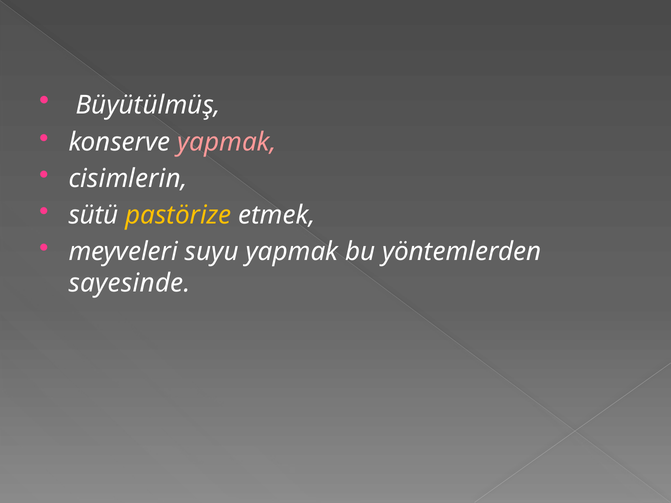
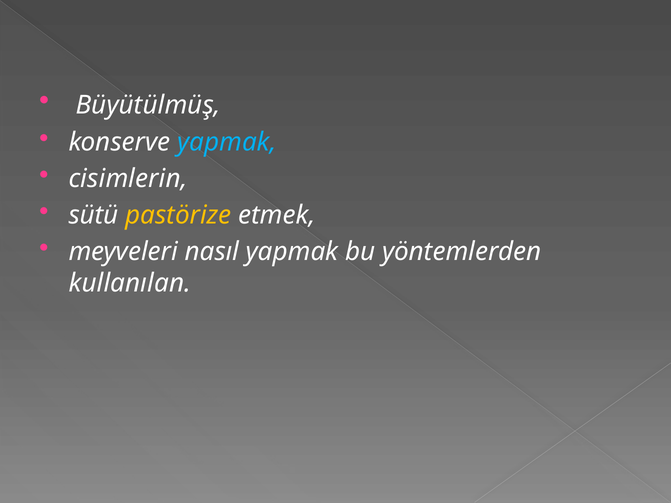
yapmak at (227, 142) colour: pink -> light blue
suyu: suyu -> nasıl
sayesinde: sayesinde -> kullanılan
